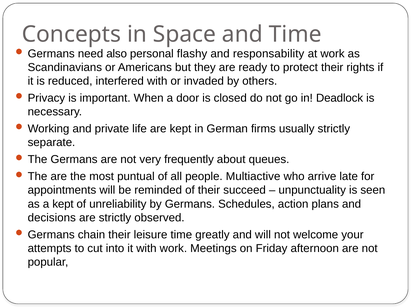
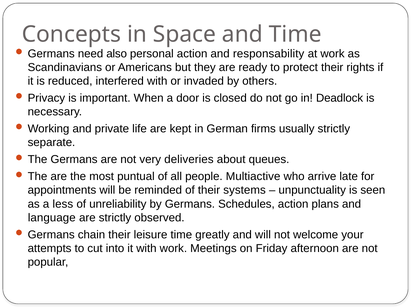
personal flashy: flashy -> action
frequently: frequently -> deliveries
succeed: succeed -> systems
a kept: kept -> less
decisions: decisions -> language
